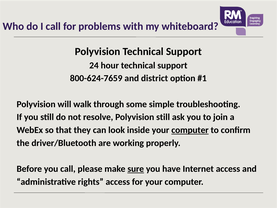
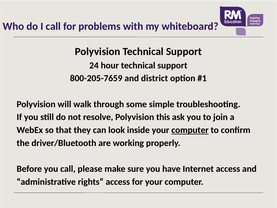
800-624-7659: 800-624-7659 -> 800-205-7659
Polyvision still: still -> this
sure underline: present -> none
